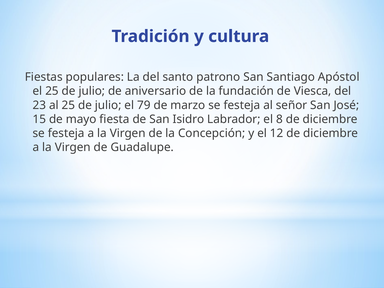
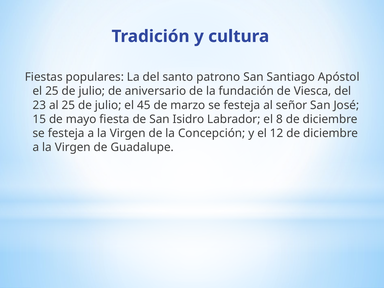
79: 79 -> 45
